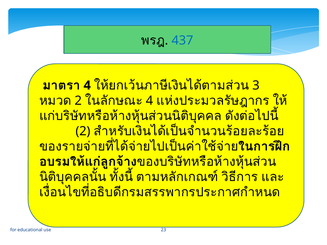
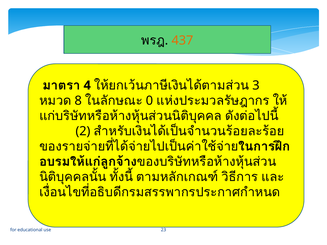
437 colour: blue -> orange
2 at (78, 101): 2 -> 8
4 at (149, 101): 4 -> 0
